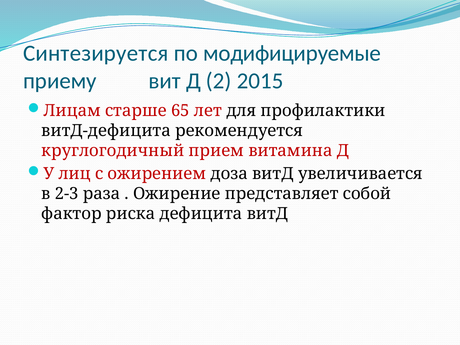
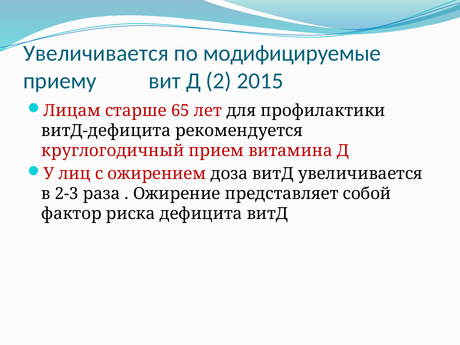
Синтезируется at (96, 53): Синтезируется -> Увеличивается
